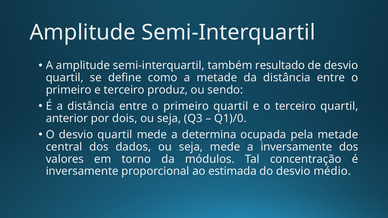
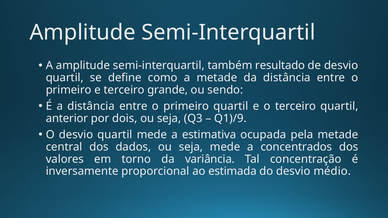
produz: produz -> grande
Q1)/0: Q1)/0 -> Q1)/9
determina: determina -> estimativa
a inversamente: inversamente -> concentrados
módulos: módulos -> variância
